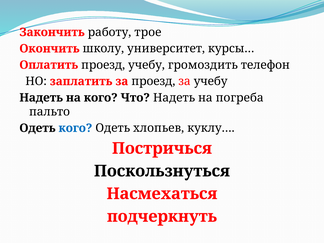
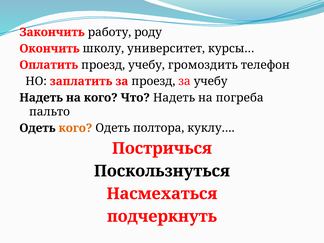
трое: трое -> роду
кого at (75, 128) colour: blue -> orange
хлопьев: хлопьев -> полтора
